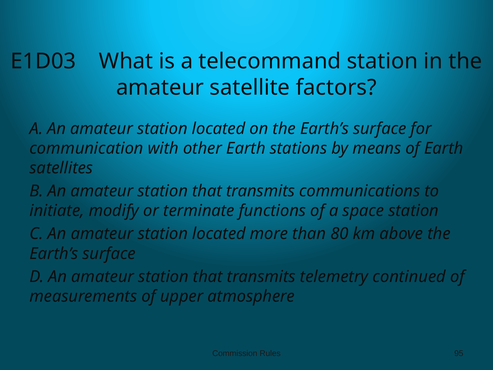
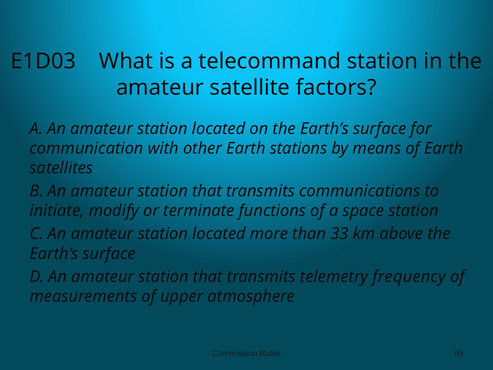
80: 80 -> 33
continued: continued -> frequency
